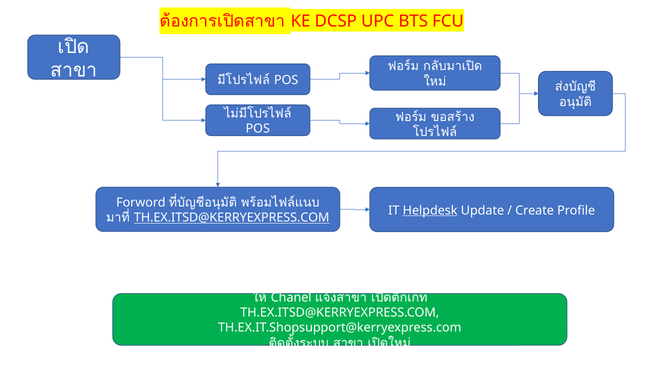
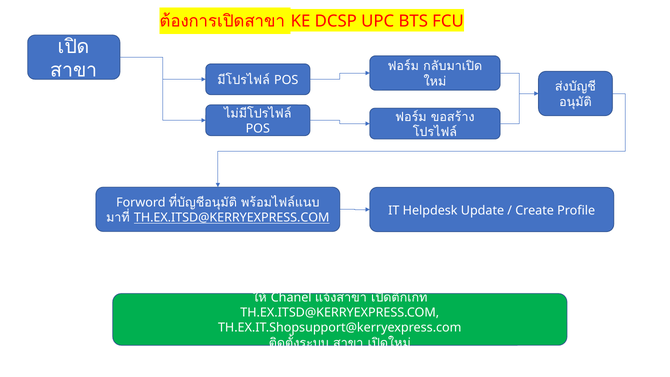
Helpdesk underline: present -> none
